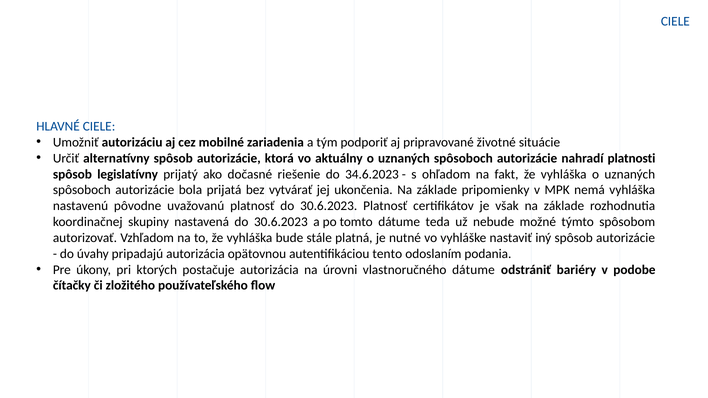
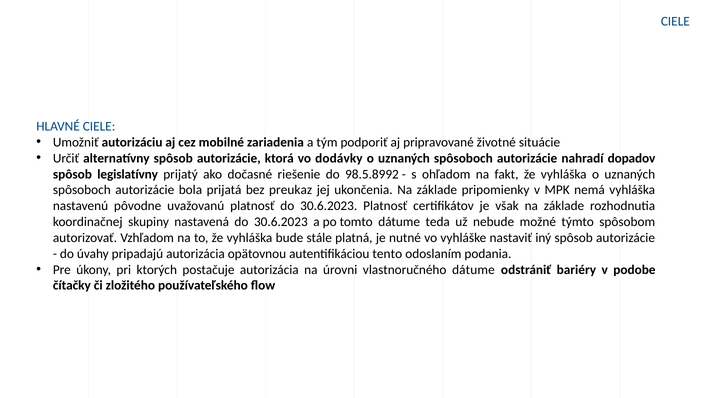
aktuálny: aktuálny -> dodávky
platnosti: platnosti -> dopadov
34.6.2023: 34.6.2023 -> 98.5.8992
vytvárať: vytvárať -> preukaz
